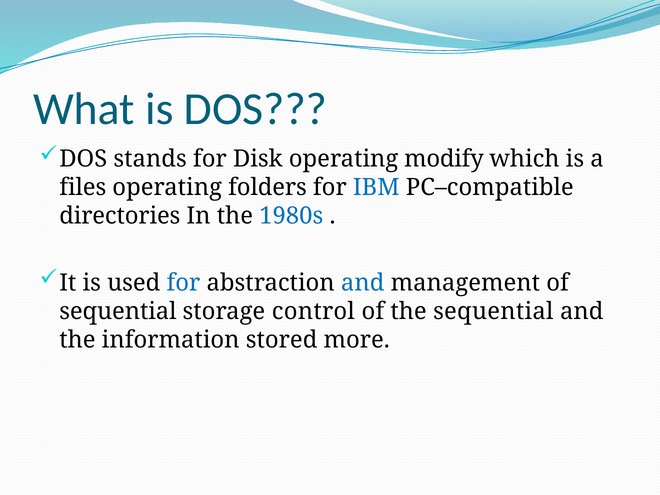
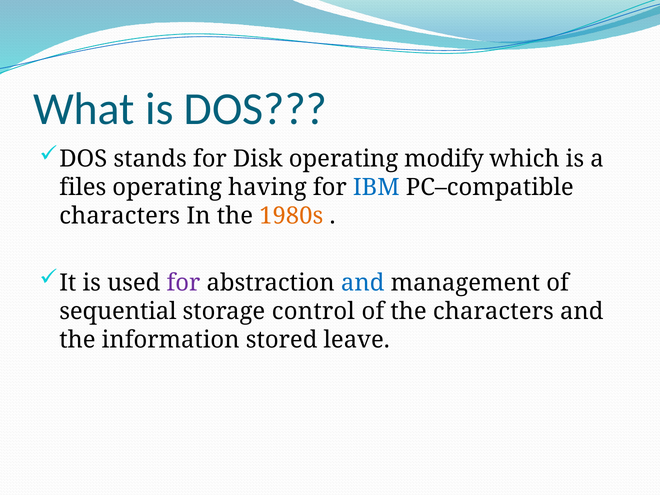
folders: folders -> having
directories at (120, 216): directories -> characters
1980s colour: blue -> orange
for at (183, 283) colour: blue -> purple
the sequential: sequential -> characters
more: more -> leave
